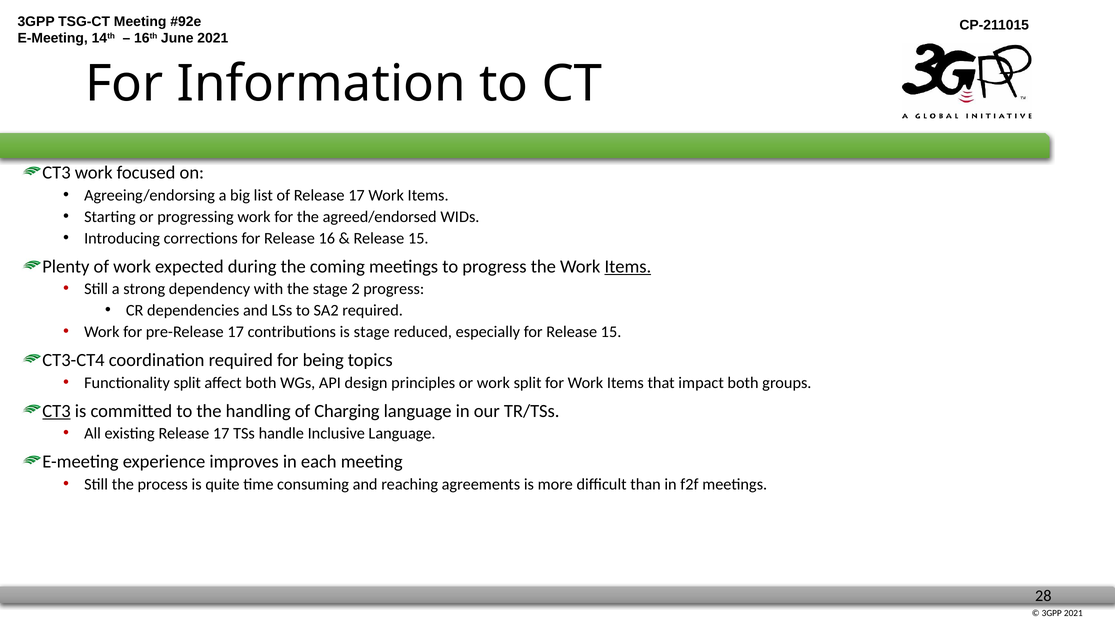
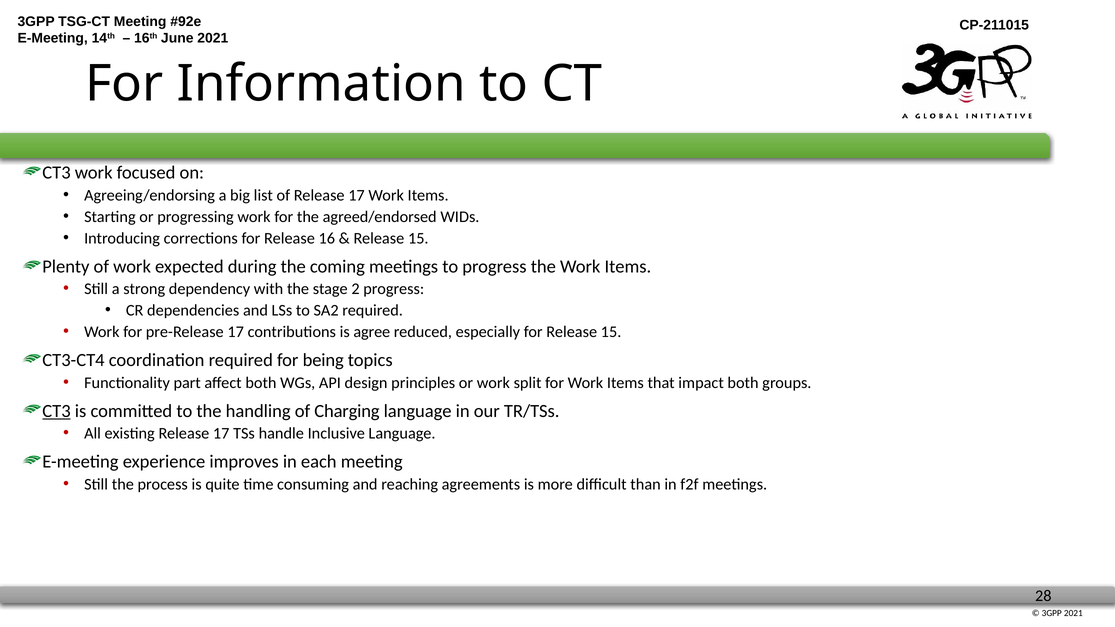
Items at (628, 267) underline: present -> none
is stage: stage -> agree
Functionality split: split -> part
